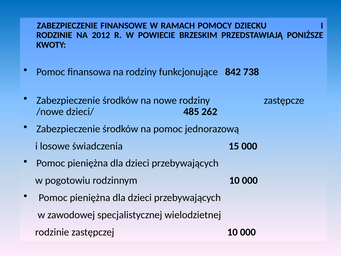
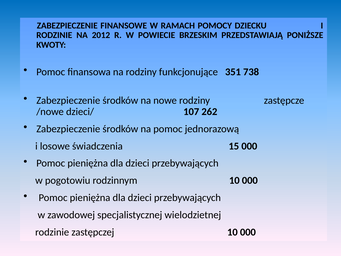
842: 842 -> 351
485: 485 -> 107
